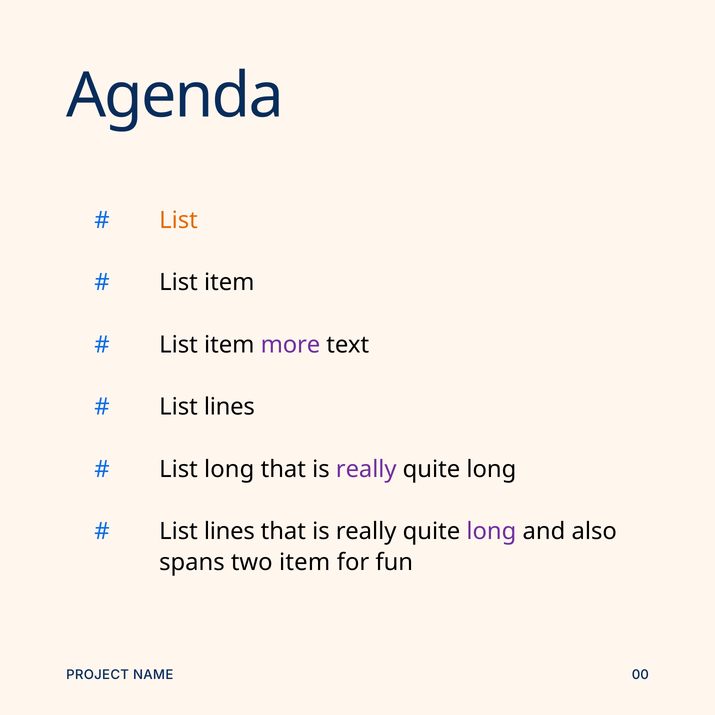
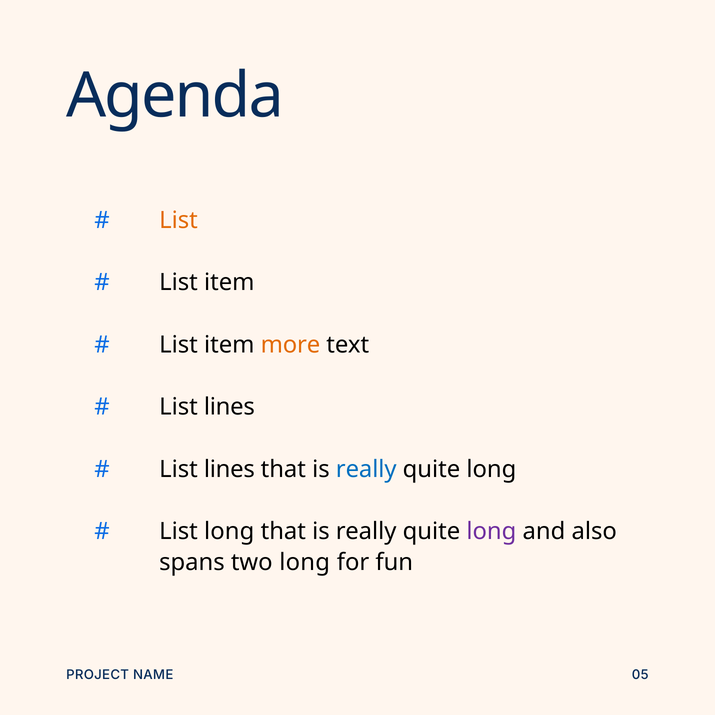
more colour: purple -> orange
long at (229, 469): long -> lines
really at (366, 469) colour: purple -> blue
lines at (229, 532): lines -> long
two item: item -> long
00: 00 -> 05
